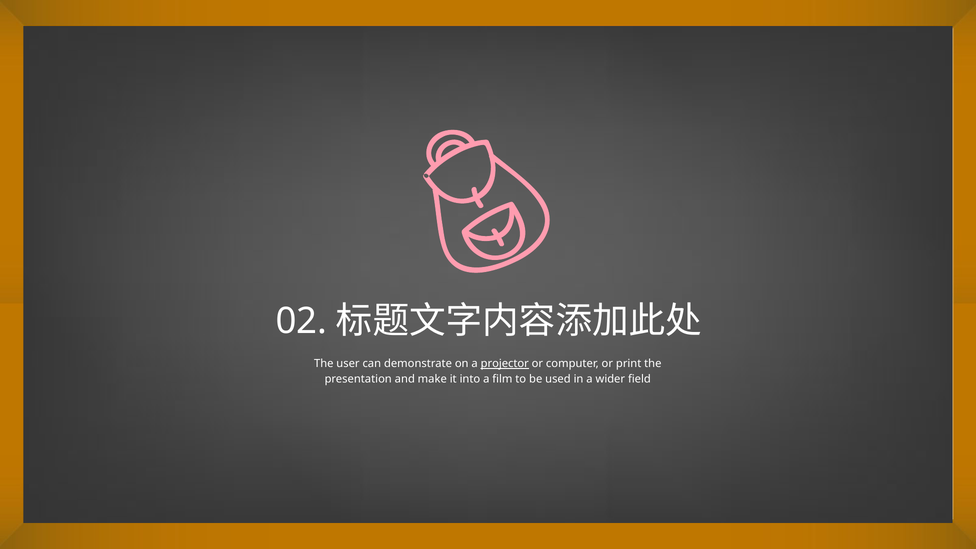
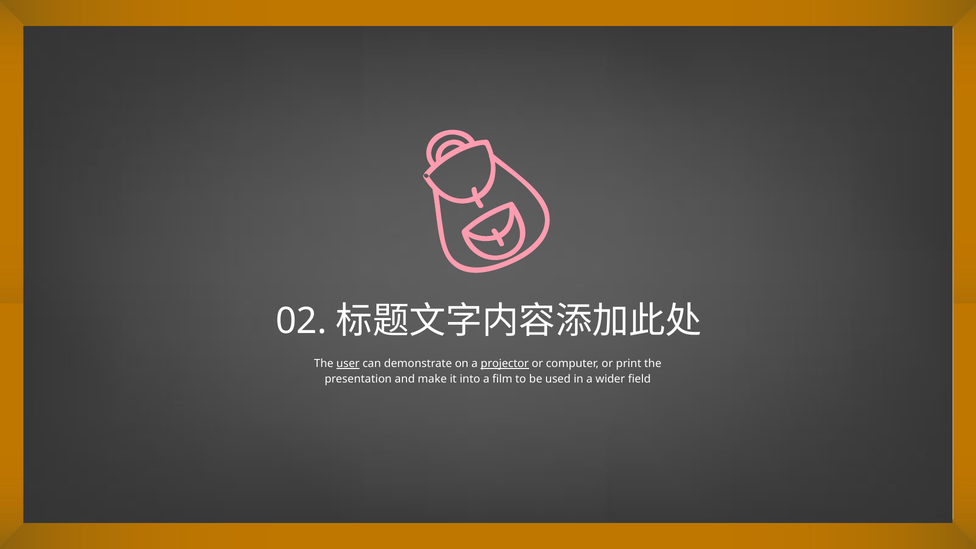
user underline: none -> present
